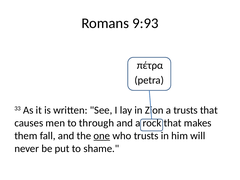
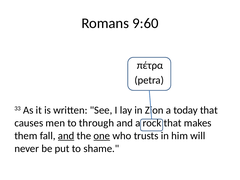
9:93: 9:93 -> 9:60
a trusts: trusts -> today
and at (66, 136) underline: none -> present
